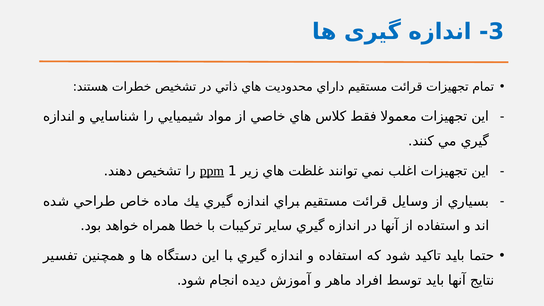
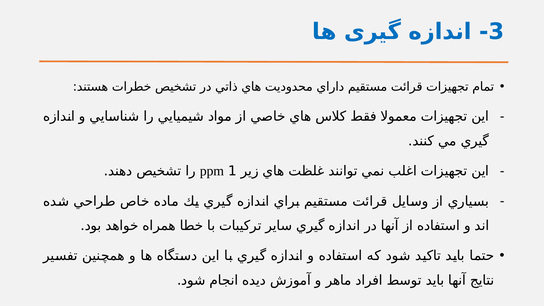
ppm underline: present -> none
